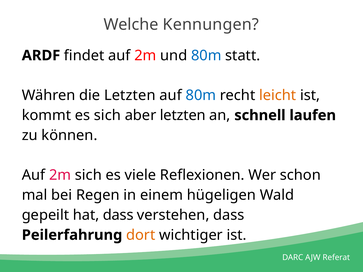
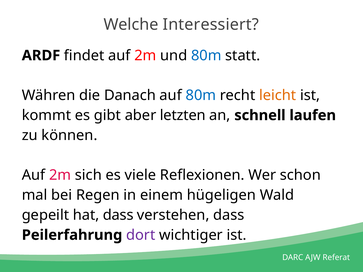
Kennungen: Kennungen -> Interessiert
die Letzten: Letzten -> Danach
es sich: sich -> gibt
dort colour: orange -> purple
